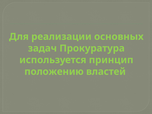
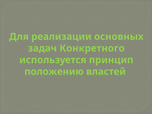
Прокуратура: Прокуратура -> Конкретного
